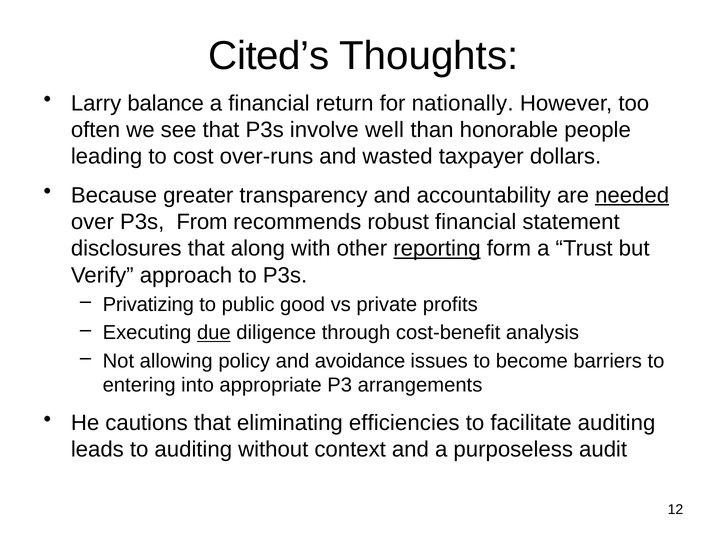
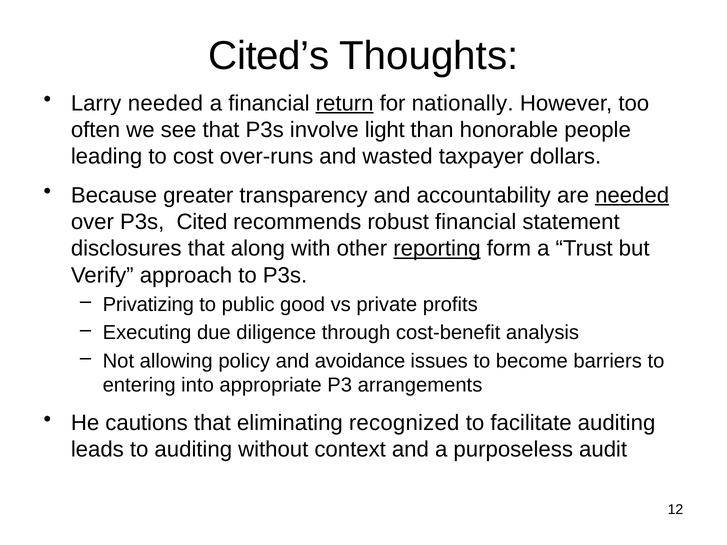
Larry balance: balance -> needed
return underline: none -> present
well: well -> light
From: From -> Cited
due underline: present -> none
efficiencies: efficiencies -> recognized
